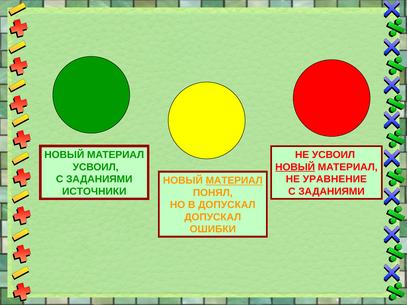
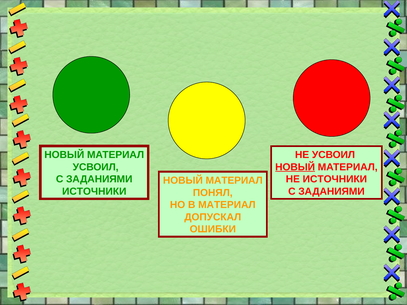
НЕ УРАВНЕНИЕ: УРАВНЕНИЕ -> ИСТОЧНИКИ
МАТЕРИАЛ at (234, 181) underline: present -> none
В ДОПУСКАЛ: ДОПУСКАЛ -> МАТЕРИАЛ
